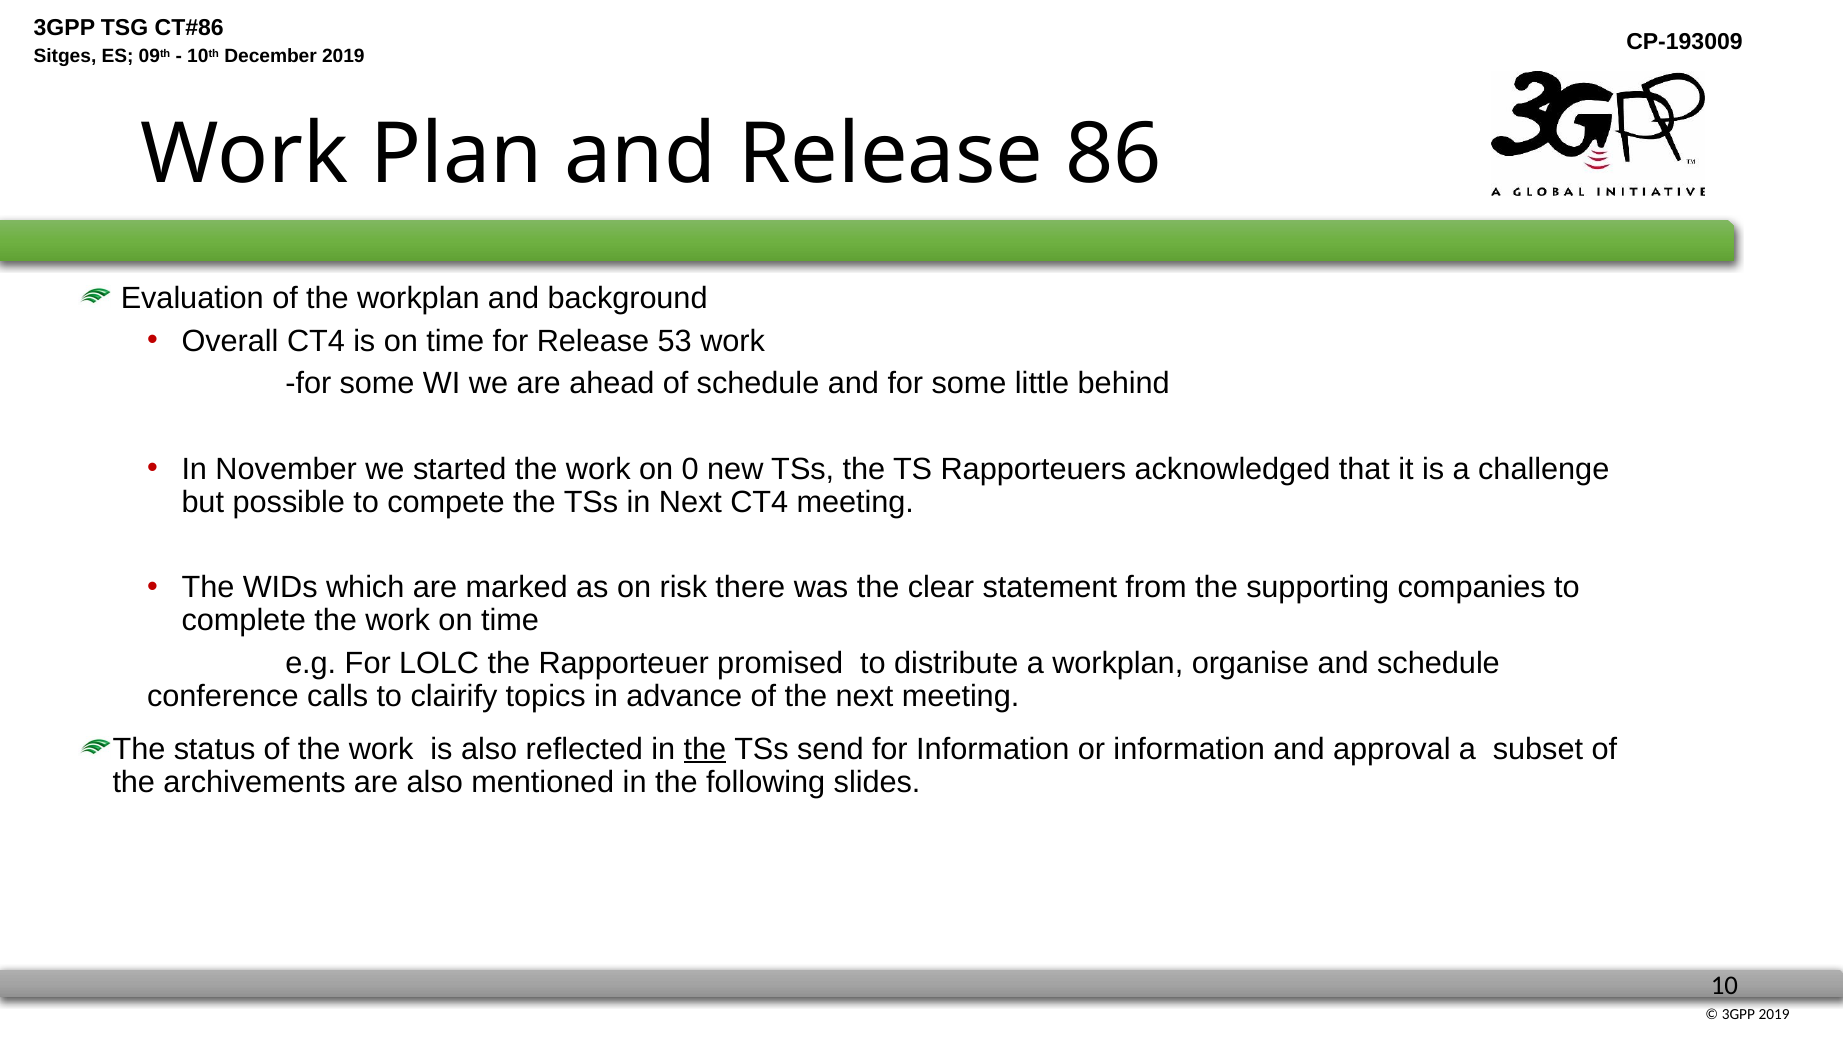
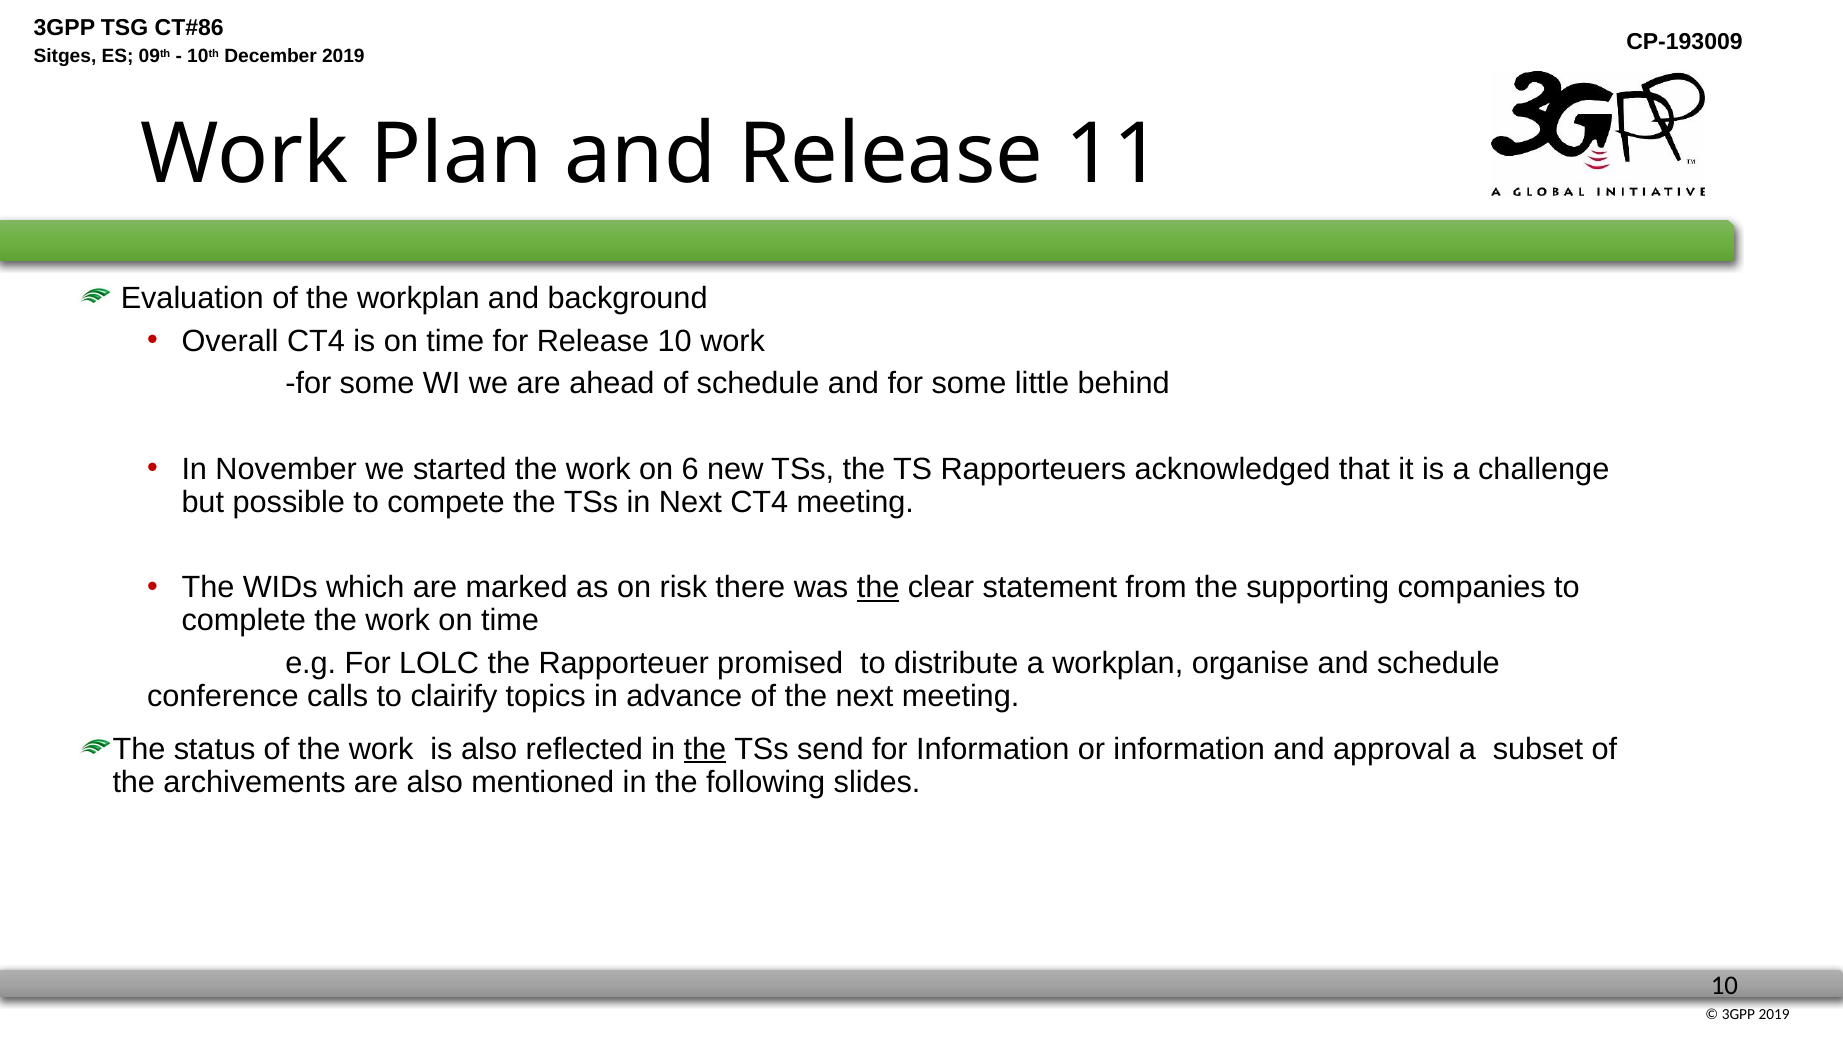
86: 86 -> 11
Release 53: 53 -> 10
0: 0 -> 6
the at (878, 587) underline: none -> present
